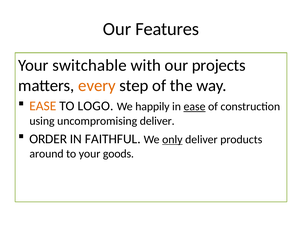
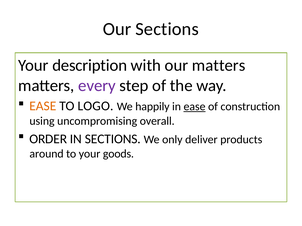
Our Features: Features -> Sections
switchable: switchable -> description
our projects: projects -> matters
every colour: orange -> purple
uncompromising deliver: deliver -> overall
IN FAITHFUL: FAITHFUL -> SECTIONS
only underline: present -> none
